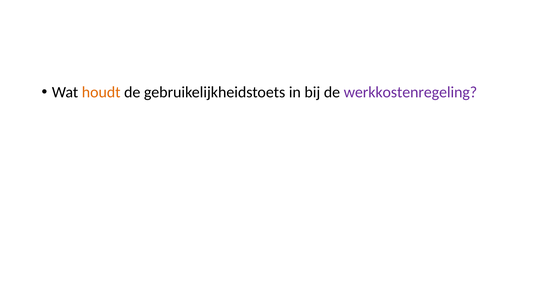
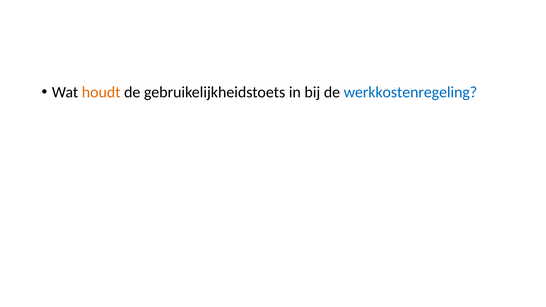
werkkostenregeling colour: purple -> blue
